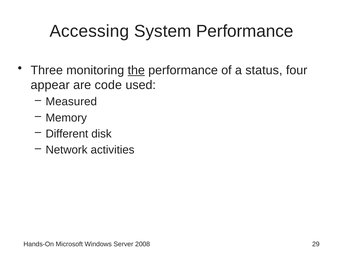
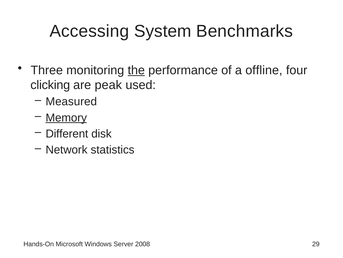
System Performance: Performance -> Benchmarks
status: status -> offline
appear: appear -> clicking
code: code -> peak
Memory underline: none -> present
activities: activities -> statistics
